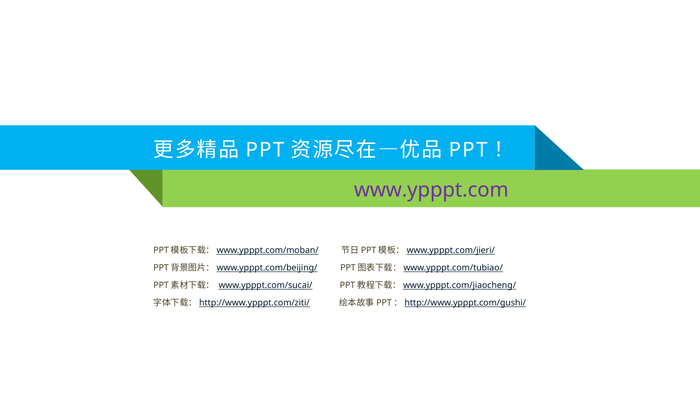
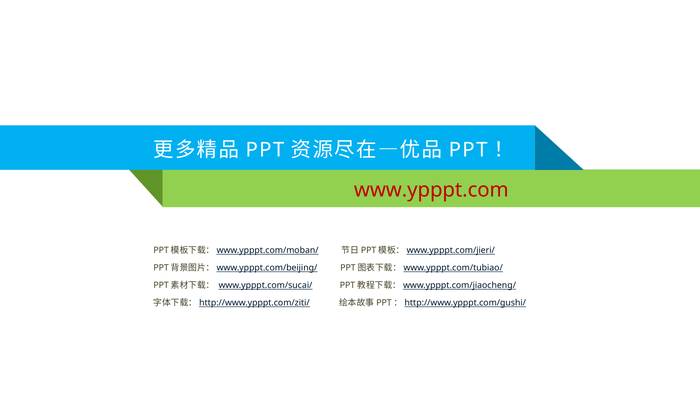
www.ypppt.com colour: purple -> red
